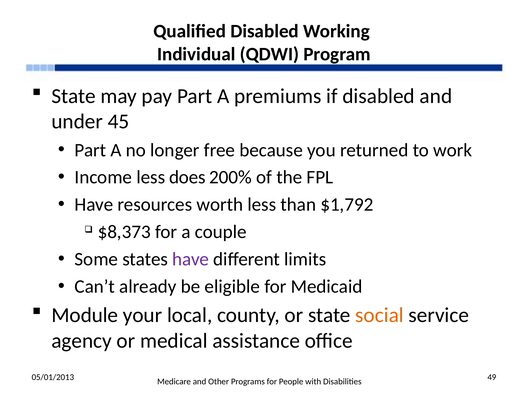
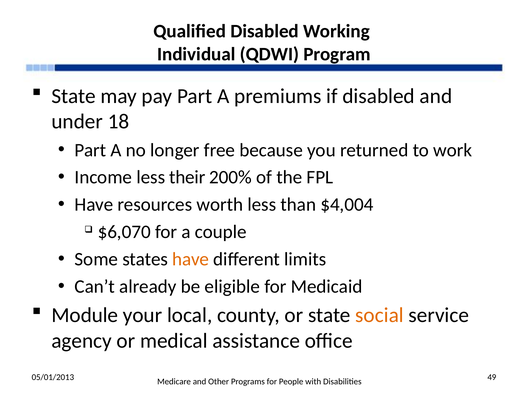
45: 45 -> 18
does: does -> their
$1,792: $1,792 -> $4,004
$8,373: $8,373 -> $6,070
have at (191, 259) colour: purple -> orange
